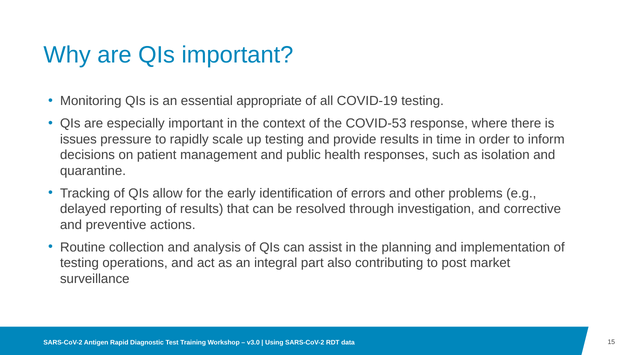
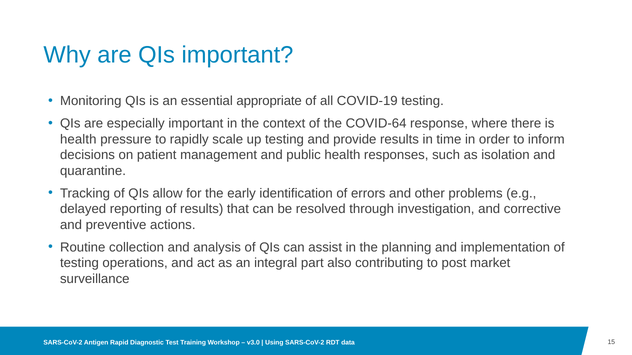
COVID-53: COVID-53 -> COVID-64
issues at (78, 139): issues -> health
